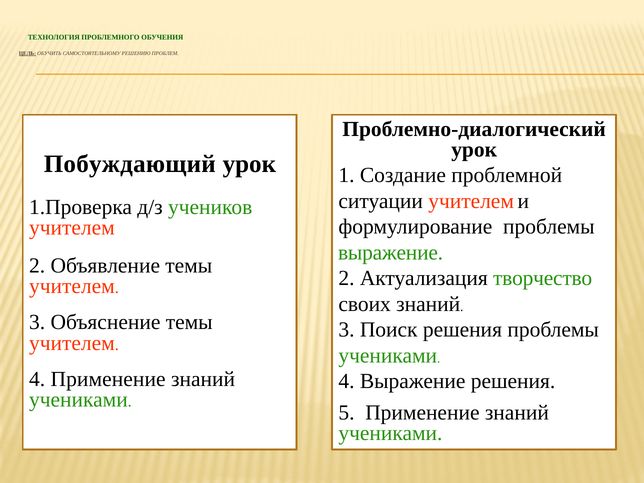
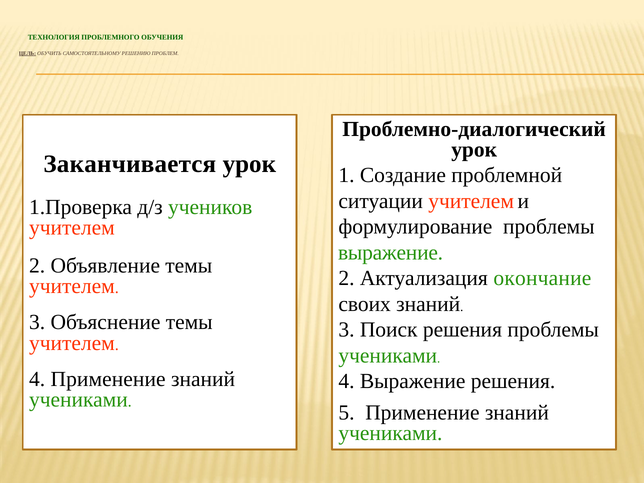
Побуждающий: Побуждающий -> Заканчивается
творчество: творчество -> окончание
